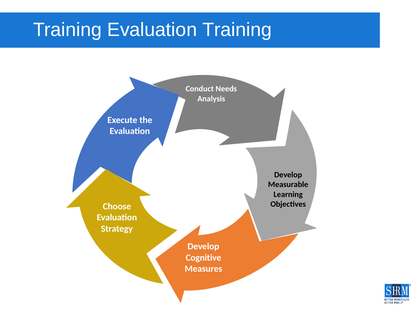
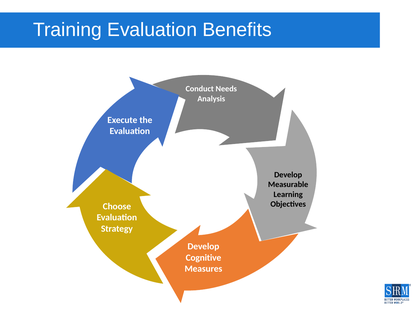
Evaluation Training: Training -> Benefits
